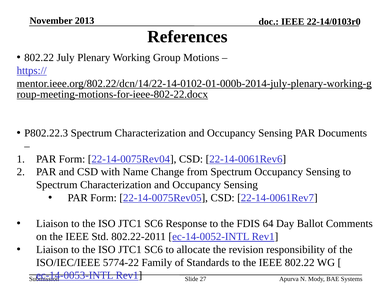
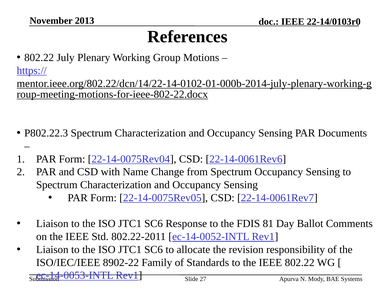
64: 64 -> 81
5774-22: 5774-22 -> 8902-22
